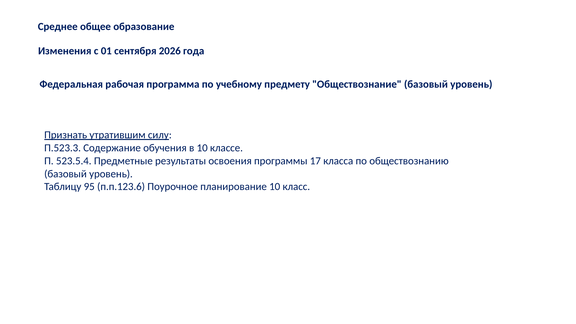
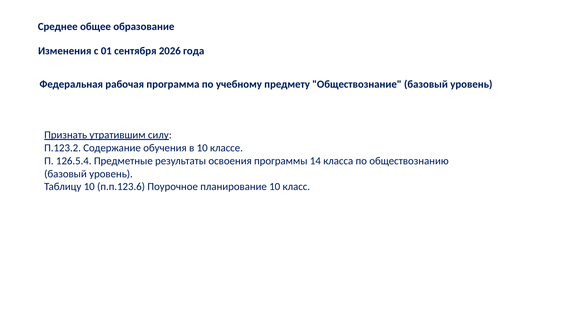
П.523.3: П.523.3 -> П.123.2
523.5.4: 523.5.4 -> 126.5.4
17: 17 -> 14
Таблицу 95: 95 -> 10
